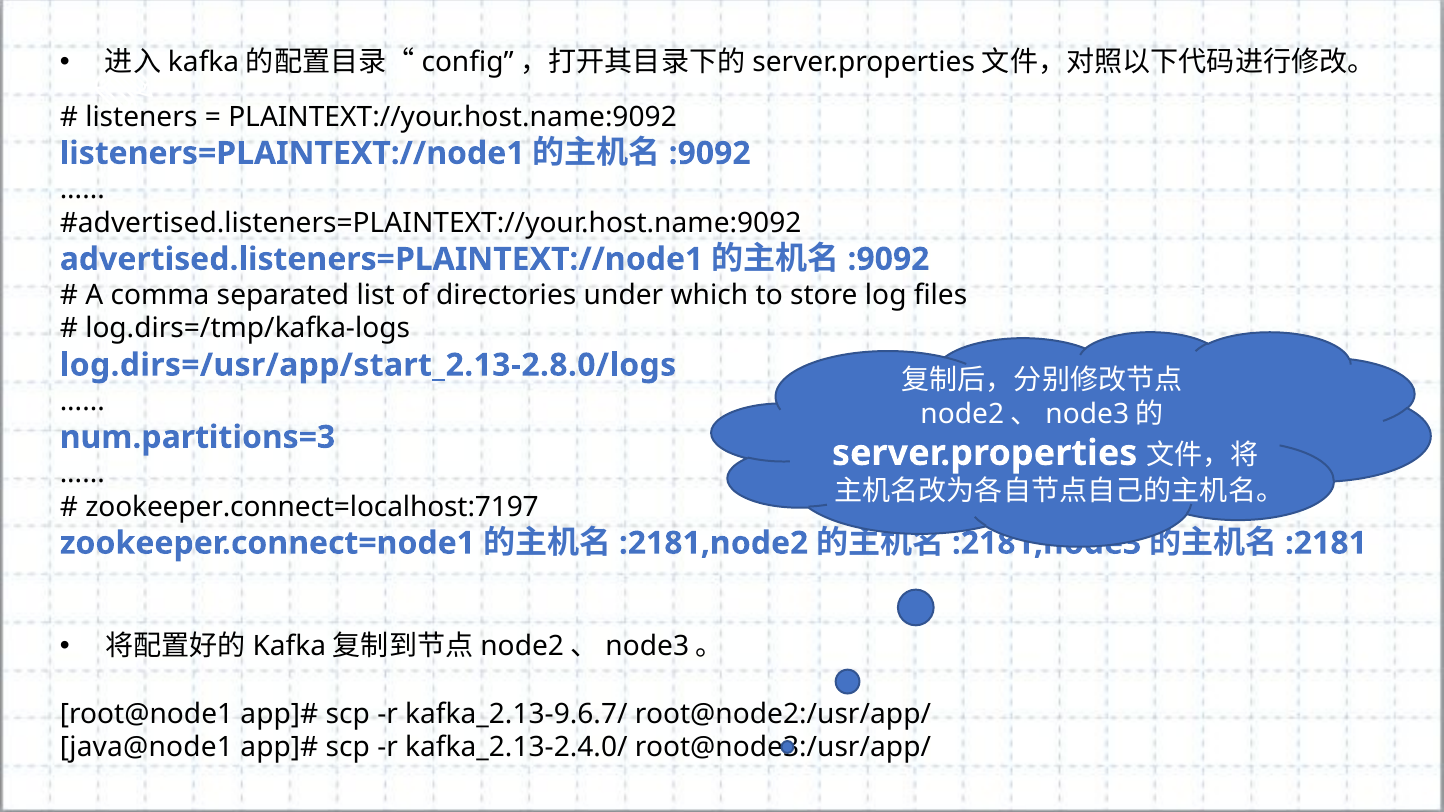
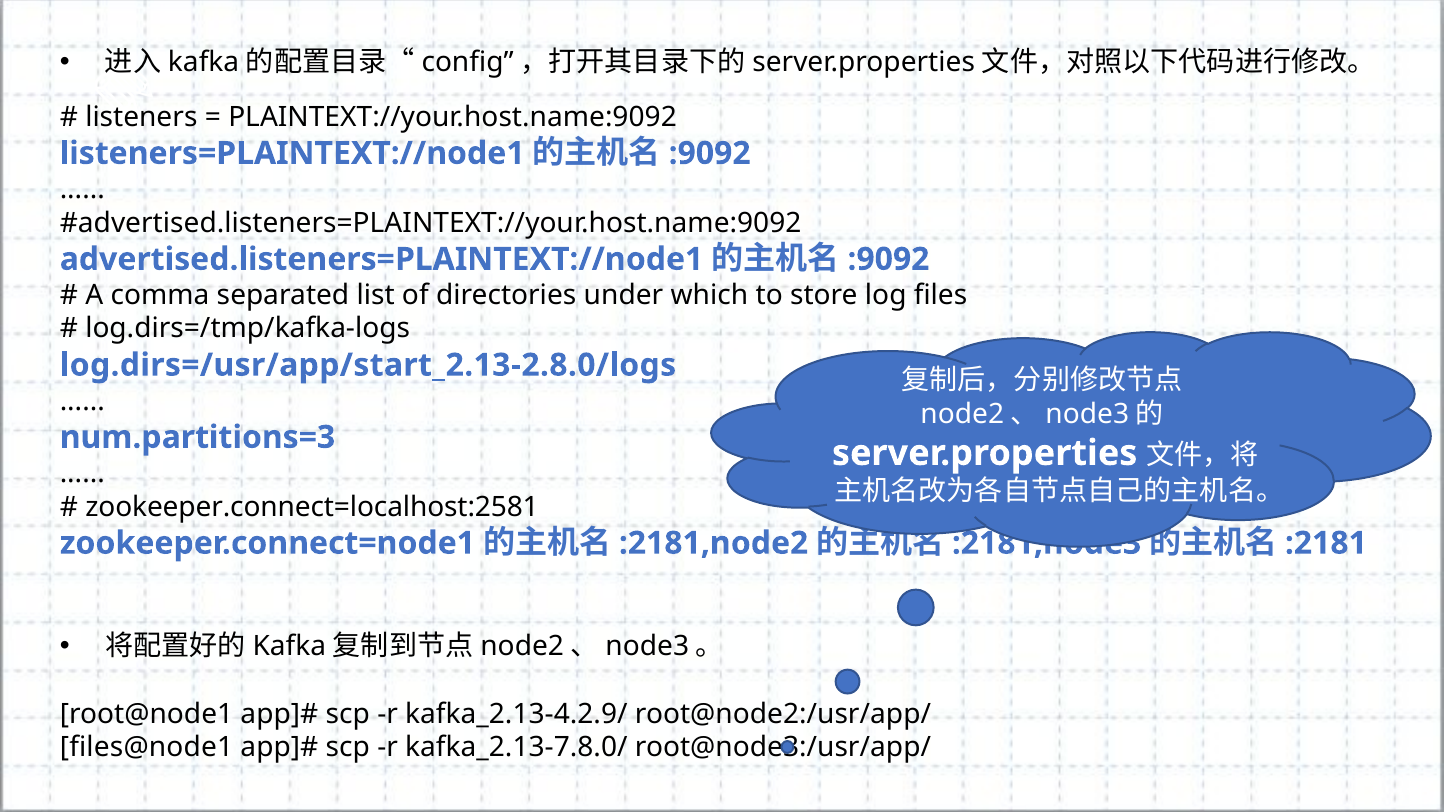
zookeeper.connect=localhost:7197: zookeeper.connect=localhost:7197 -> zookeeper.connect=localhost:2581
kafka_2.13-9.6.7/: kafka_2.13-9.6.7/ -> kafka_2.13-4.2.9/
java@node1: java@node1 -> files@node1
kafka_2.13-2.4.0/: kafka_2.13-2.4.0/ -> kafka_2.13-7.8.0/
